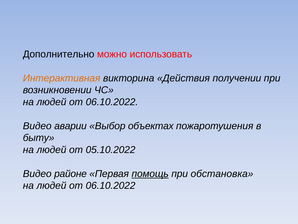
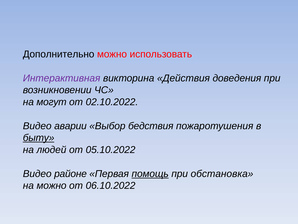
Интерактивная colour: orange -> purple
получении: получении -> доведения
людей at (51, 102): людей -> могут
06.10.2022 at (112, 102): 06.10.2022 -> 02.10.2022
объектах: объектах -> бедствия
быту underline: none -> present
людей at (51, 185): людей -> можно
